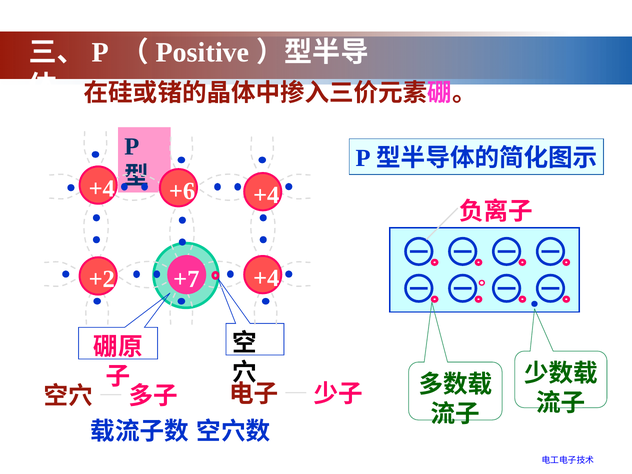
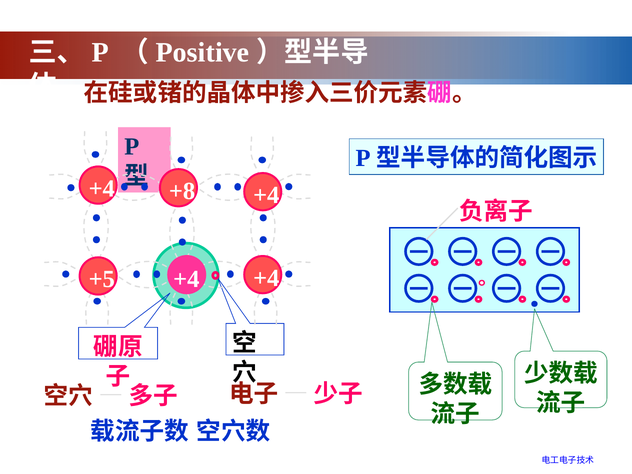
+6: +6 -> +8
+2: +2 -> +5
+7 at (186, 279): +7 -> +4
